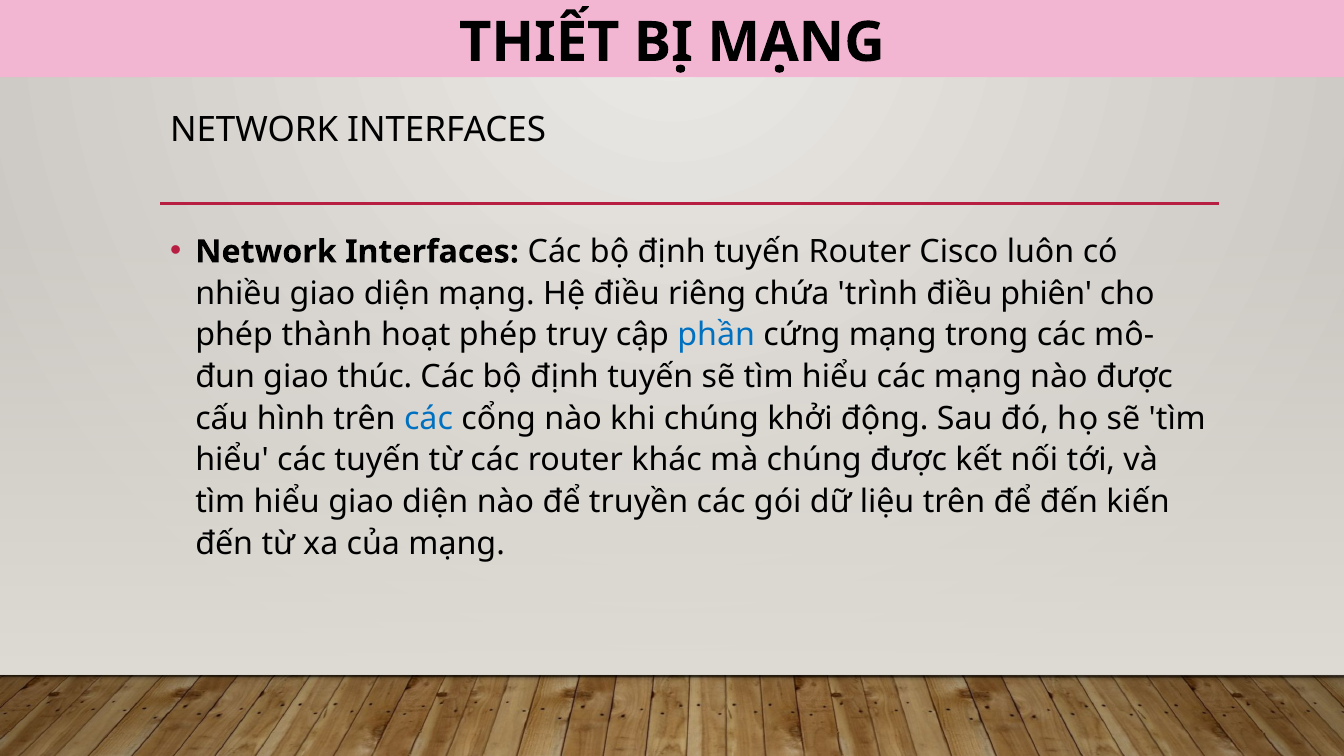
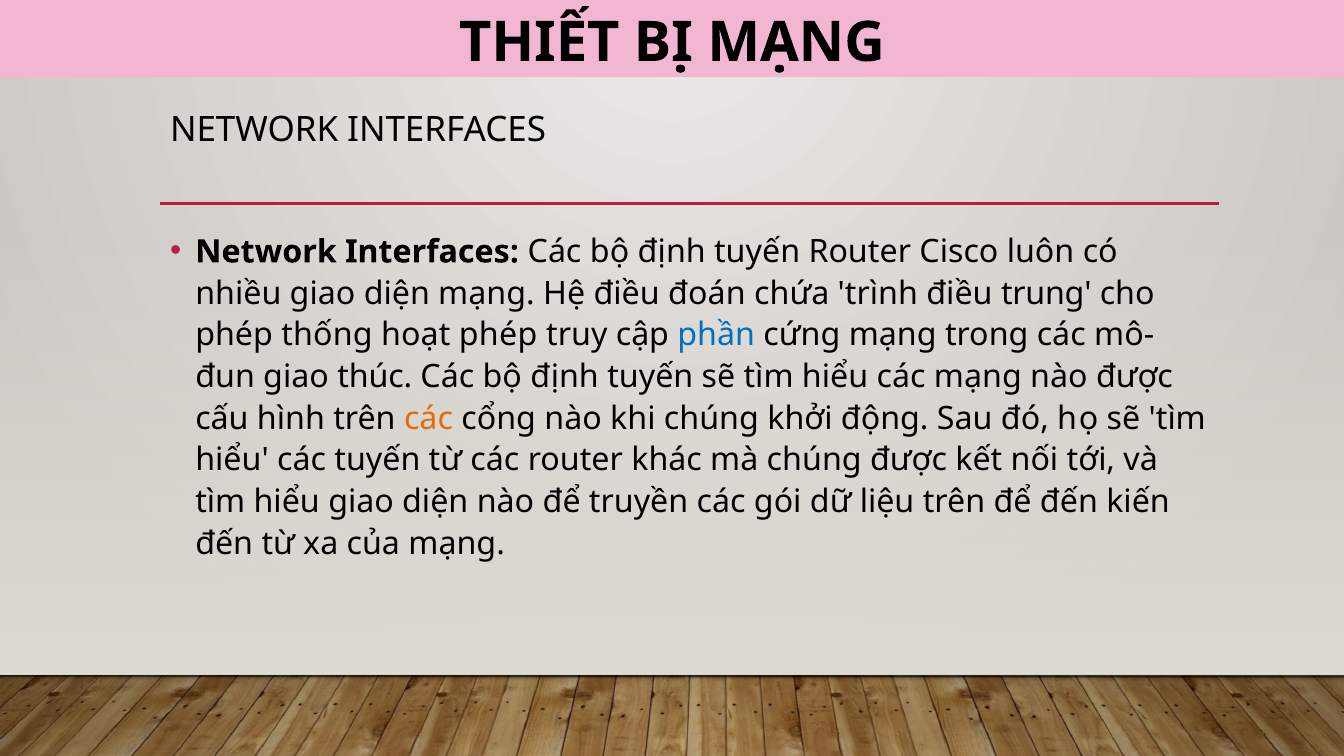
riêng: riêng -> đoán
phiên: phiên -> trung
thành: thành -> thống
các at (429, 419) colour: blue -> orange
